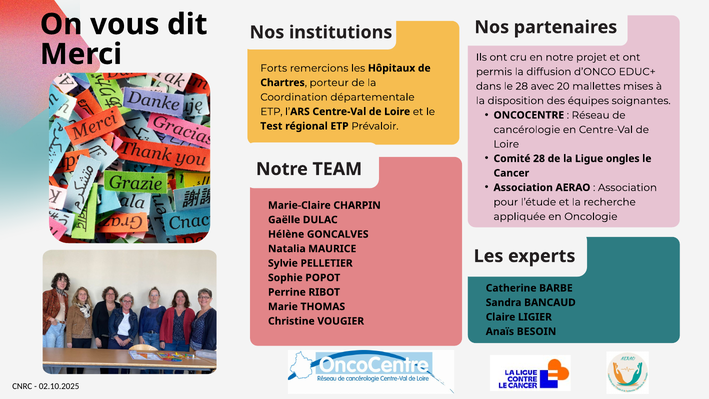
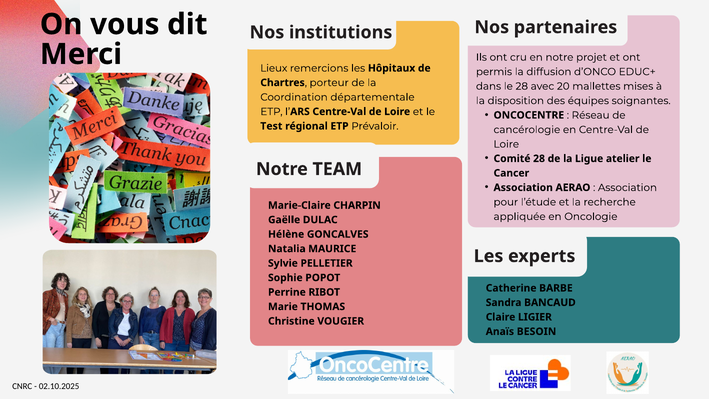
Forts: Forts -> Lieux
ongles: ongles -> atelier
